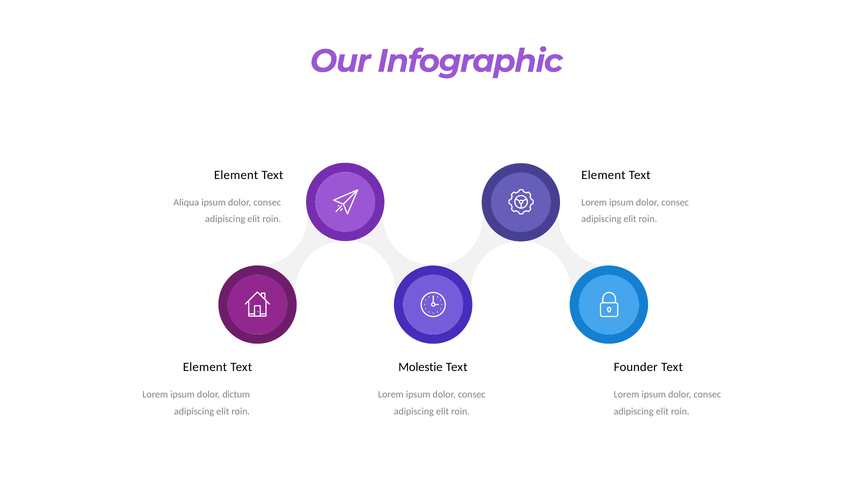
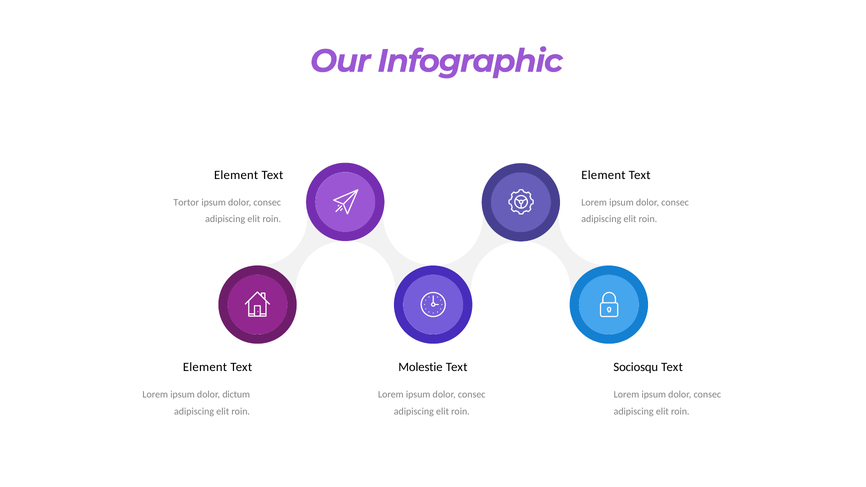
Aliqua: Aliqua -> Tortor
Founder: Founder -> Sociosqu
